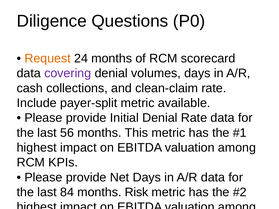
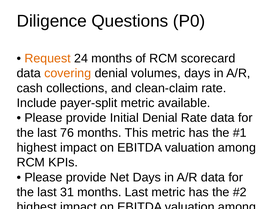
covering colour: purple -> orange
56: 56 -> 76
84: 84 -> 31
months Risk: Risk -> Last
